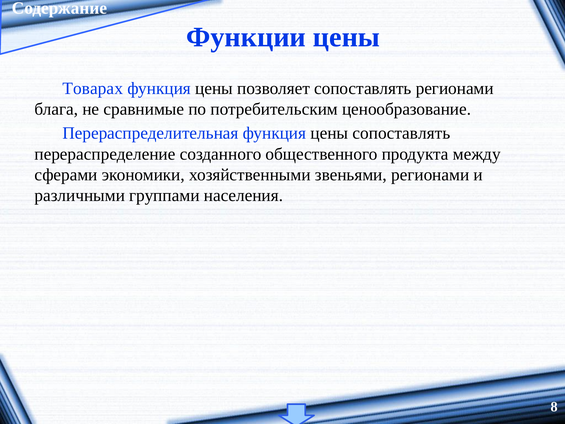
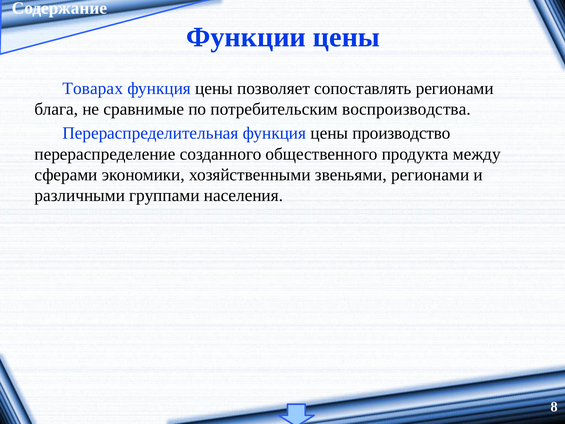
ценообразование: ценообразование -> воспроизводства
цены сопоставлять: сопоставлять -> производство
